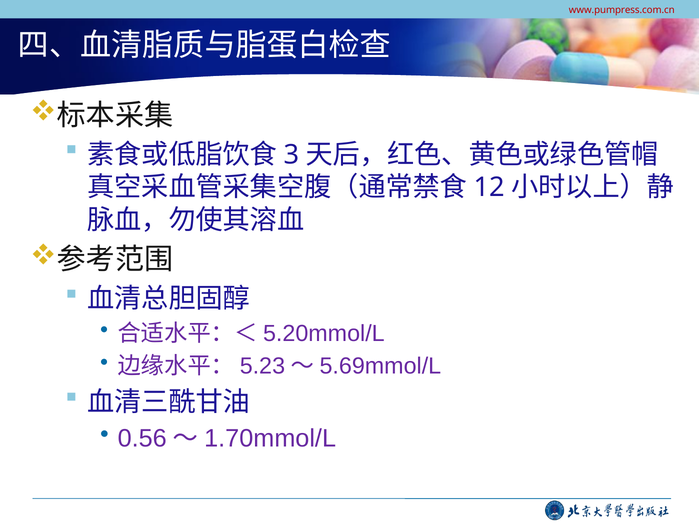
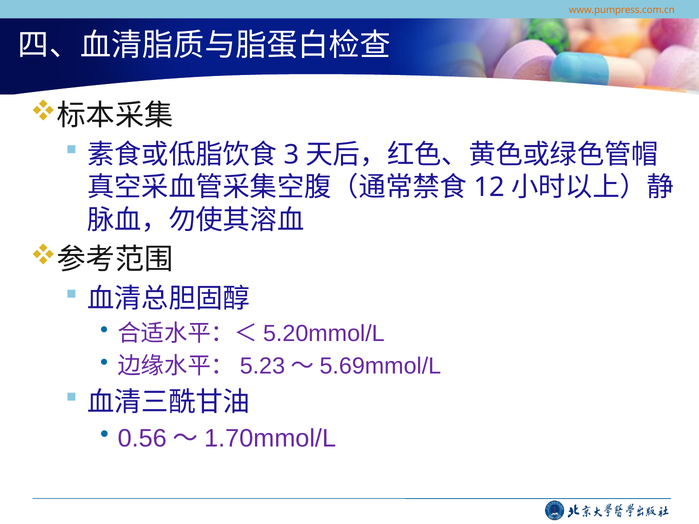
www.pumpress.com.cn colour: red -> orange
